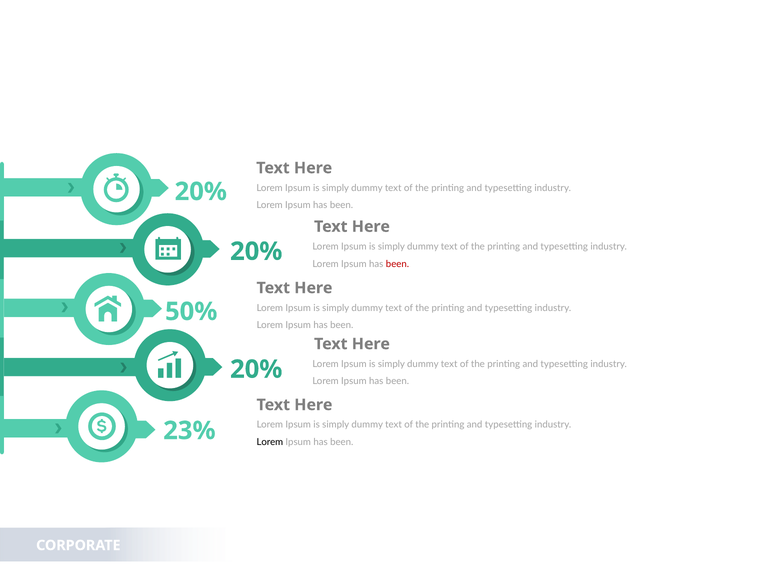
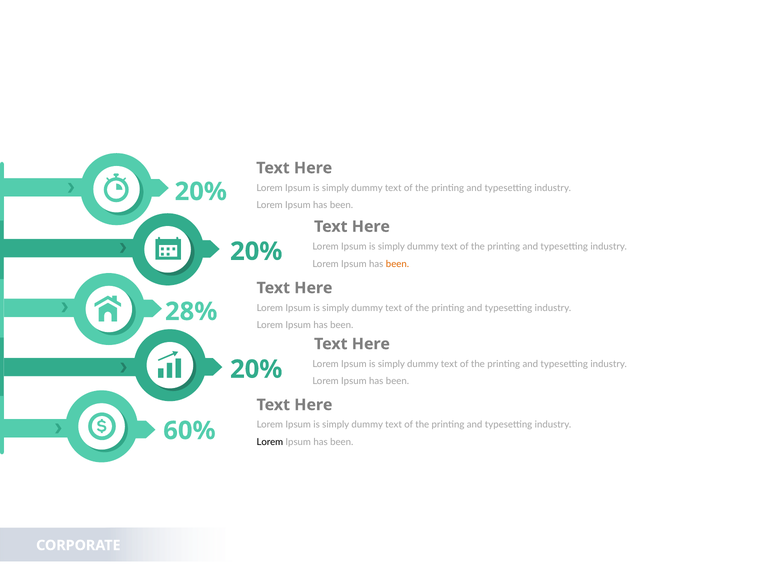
been at (397, 264) colour: red -> orange
50%: 50% -> 28%
23%: 23% -> 60%
